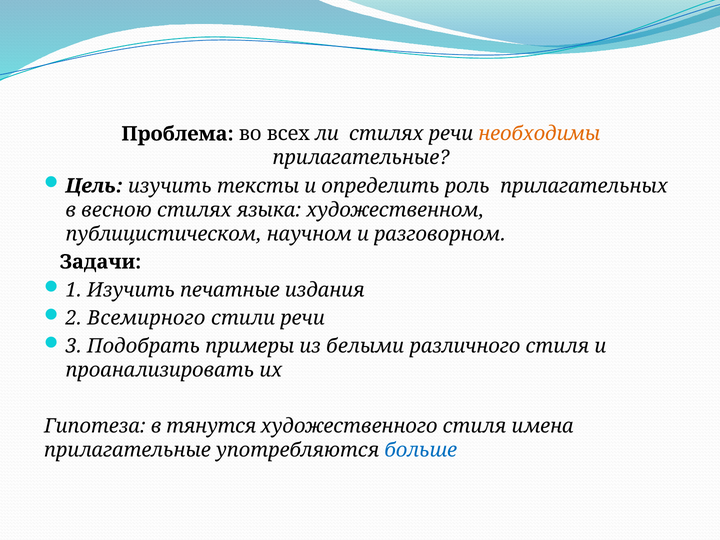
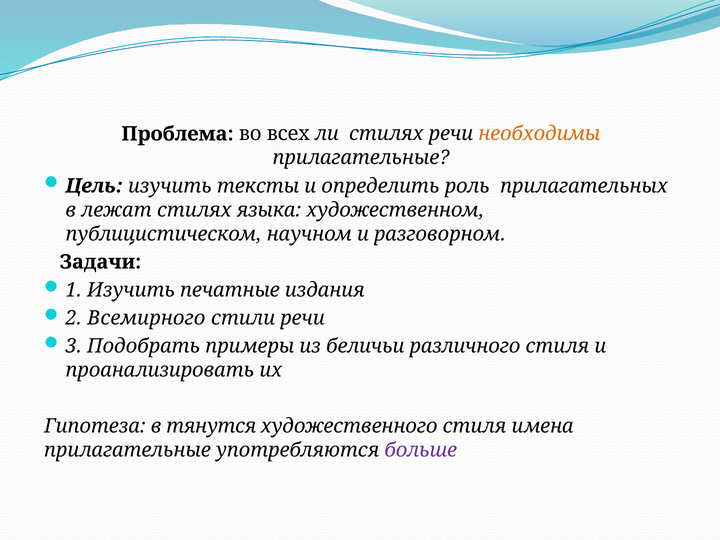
весною: весною -> лежат
белыми: белыми -> беличьи
больше colour: blue -> purple
